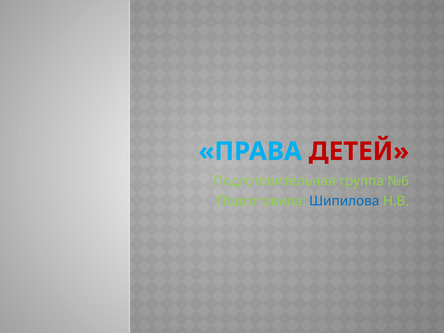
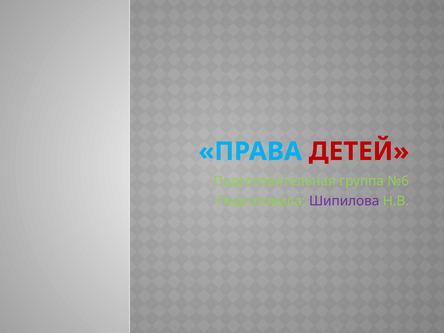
Шипилова colour: blue -> purple
